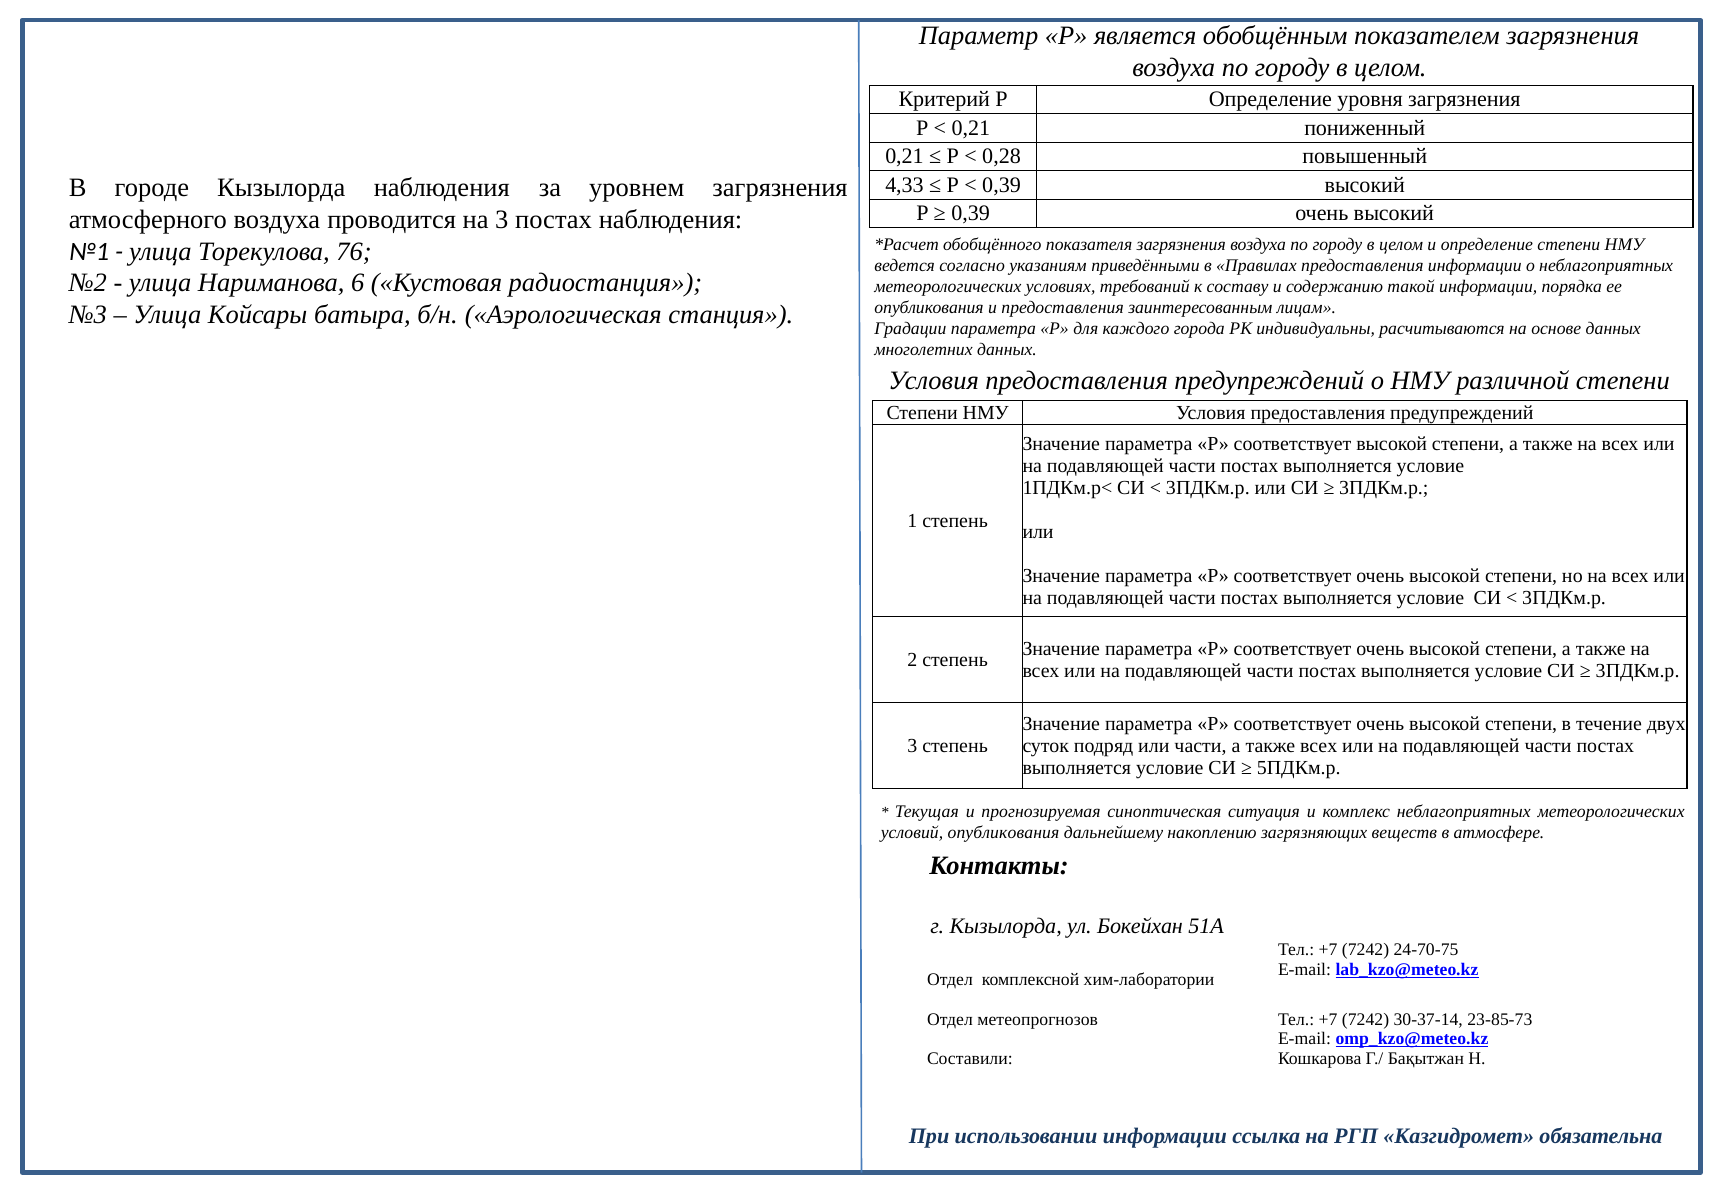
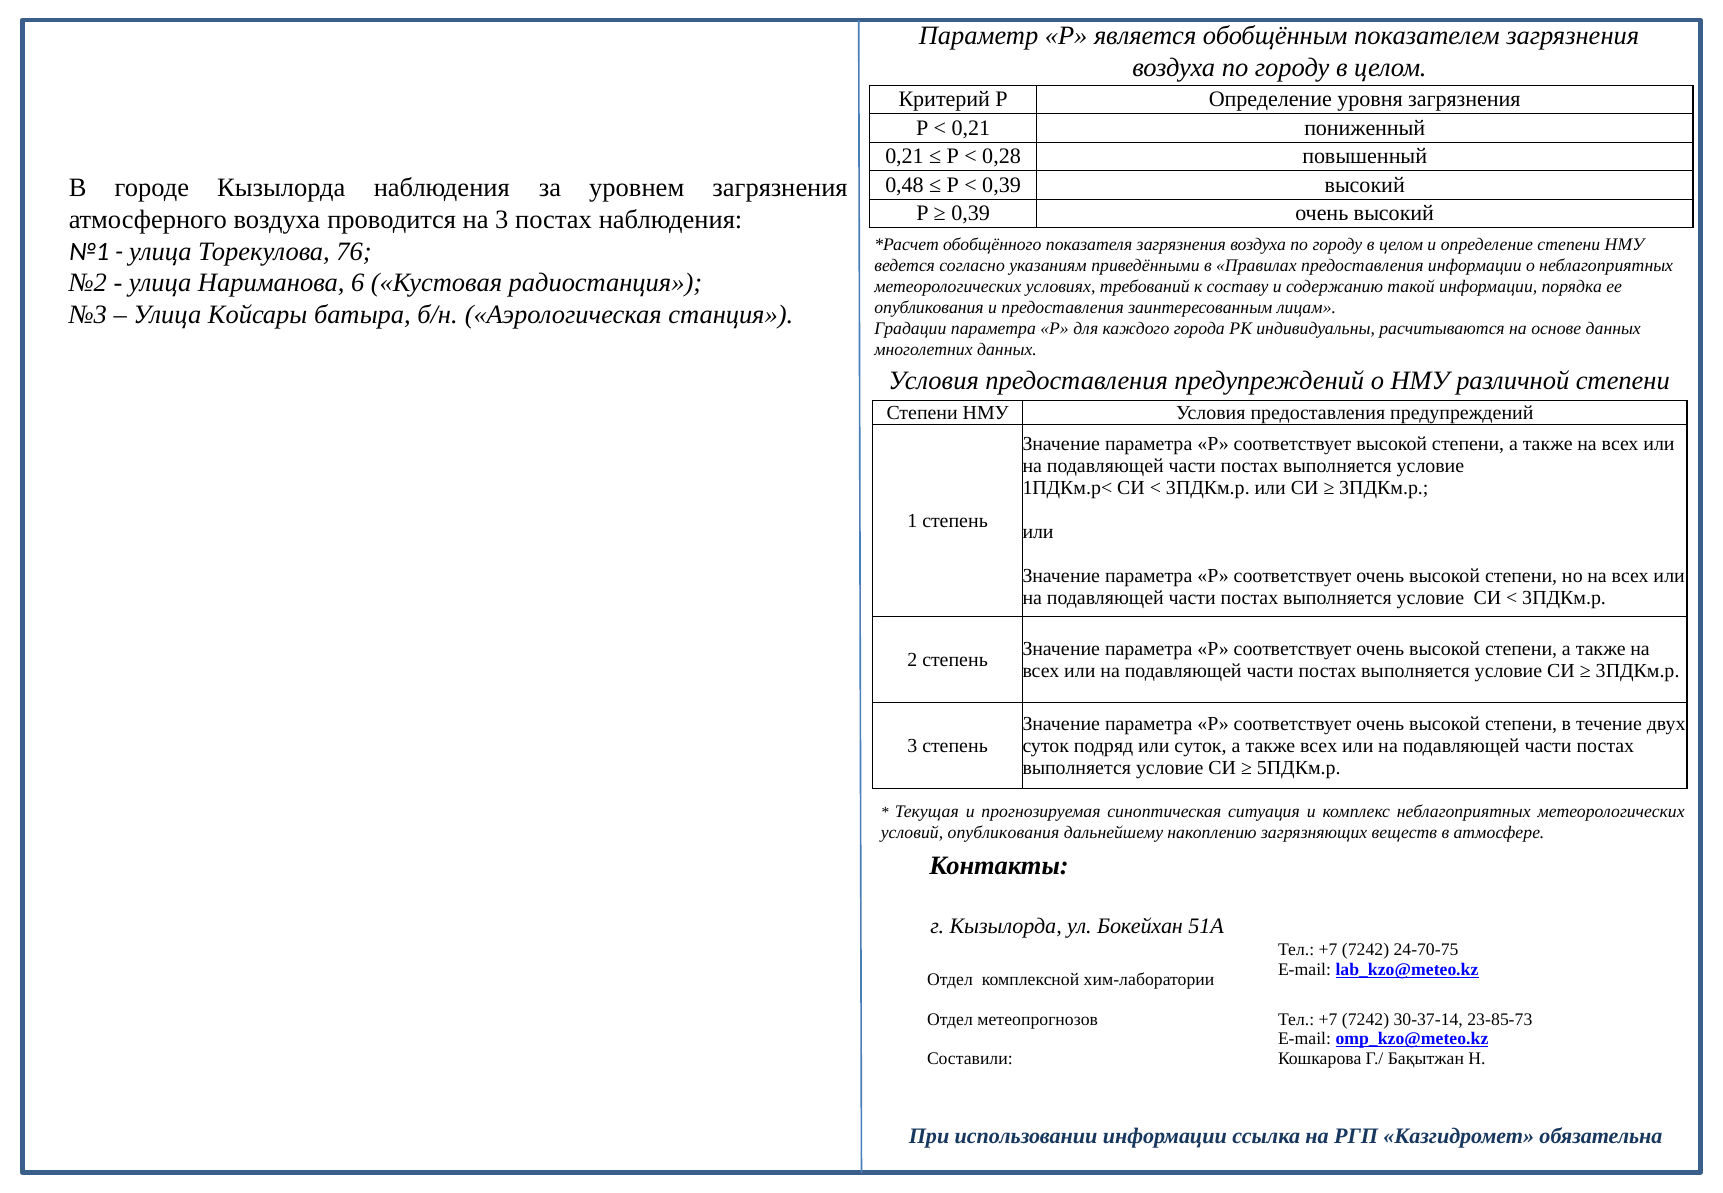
4,33: 4,33 -> 0,48
или части: части -> суток
